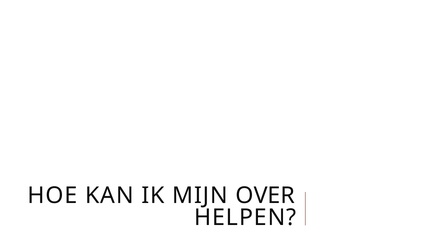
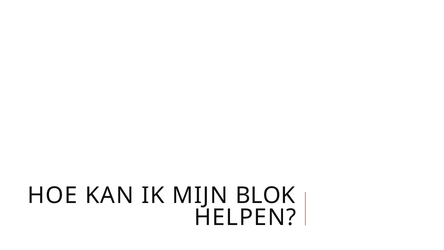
OVER: OVER -> BLOK
